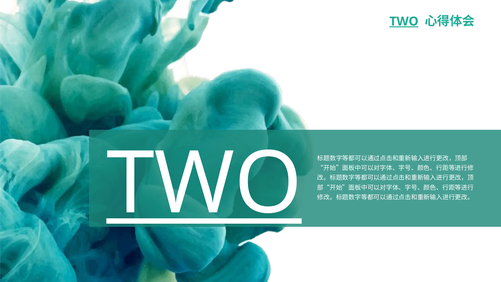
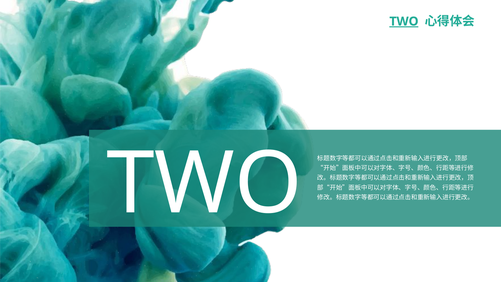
TWO at (204, 184) underline: present -> none
